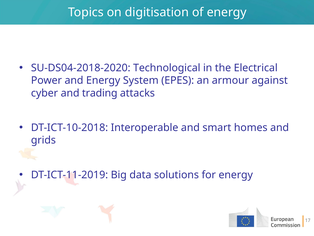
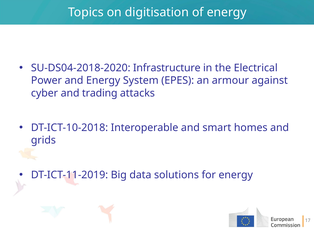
Technological: Technological -> Infrastructure
